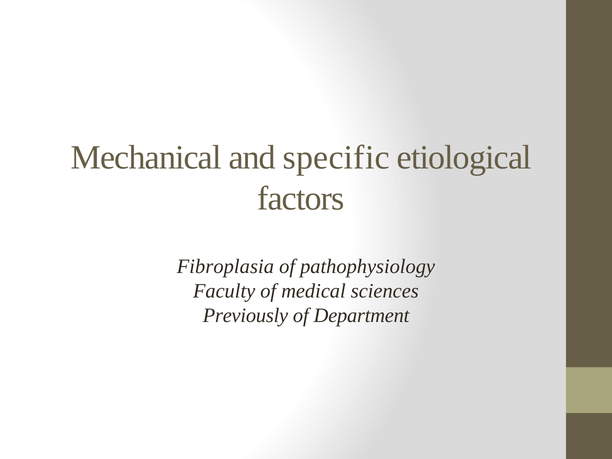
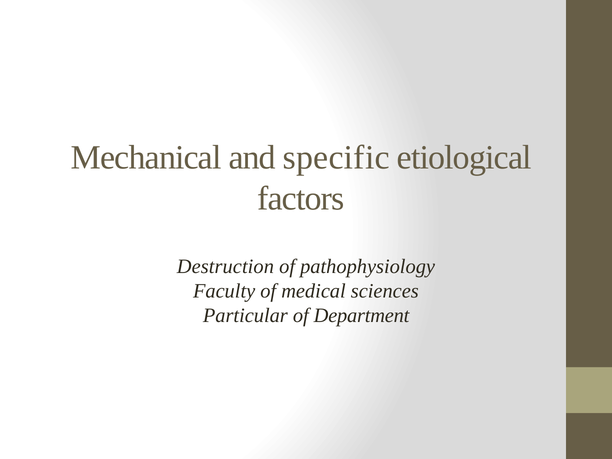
Fibroplasia: Fibroplasia -> Destruction
Previously: Previously -> Particular
